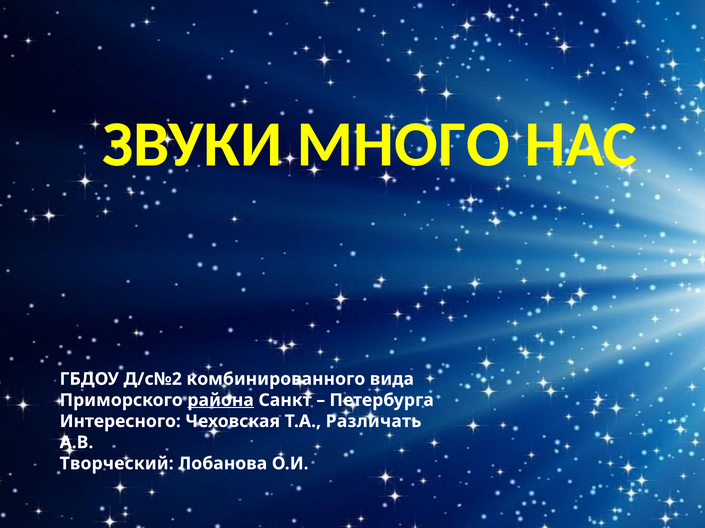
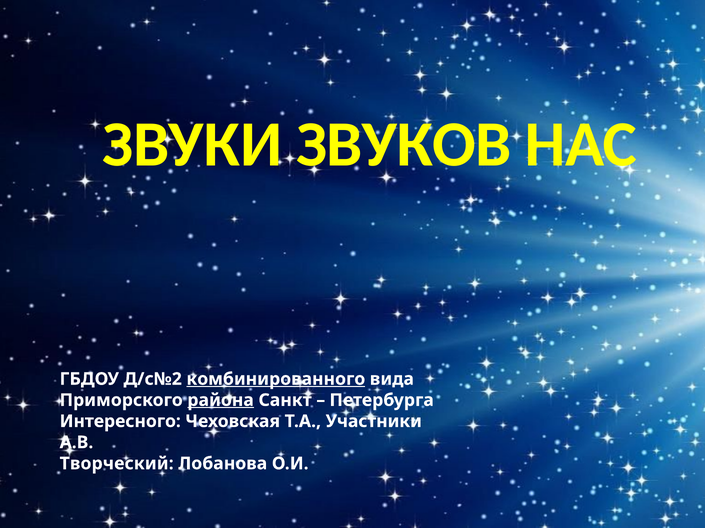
МНОГО: МНОГО -> ЗВУКОВ
комбинированного underline: none -> present
Различать: Различать -> Участники
